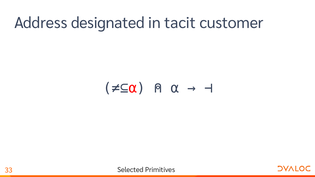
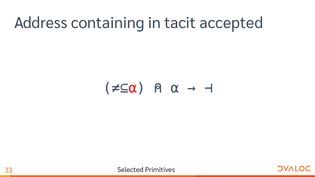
designated: designated -> containing
customer: customer -> accepted
